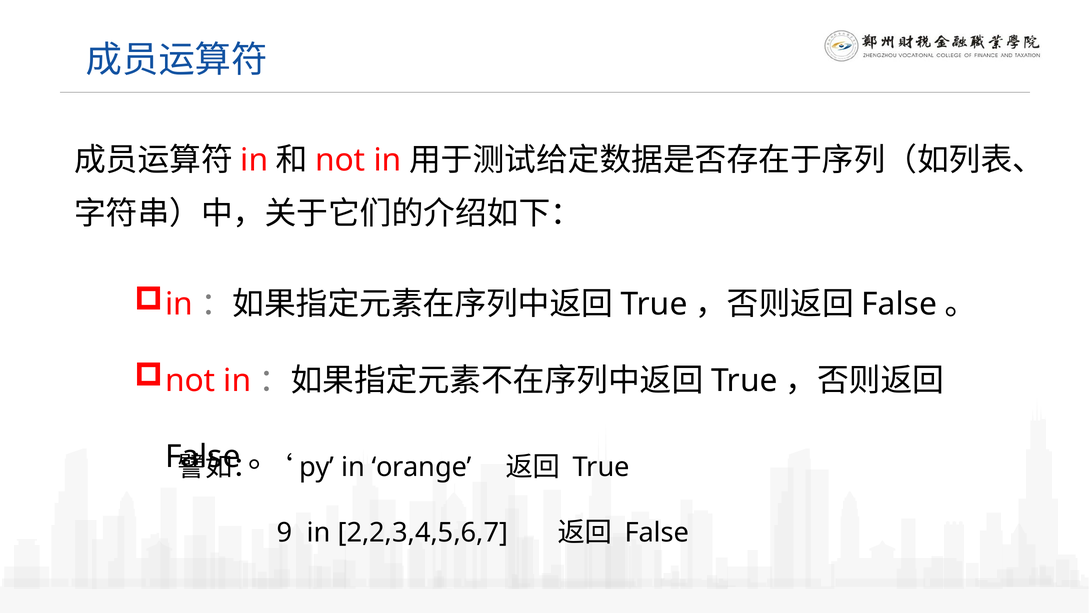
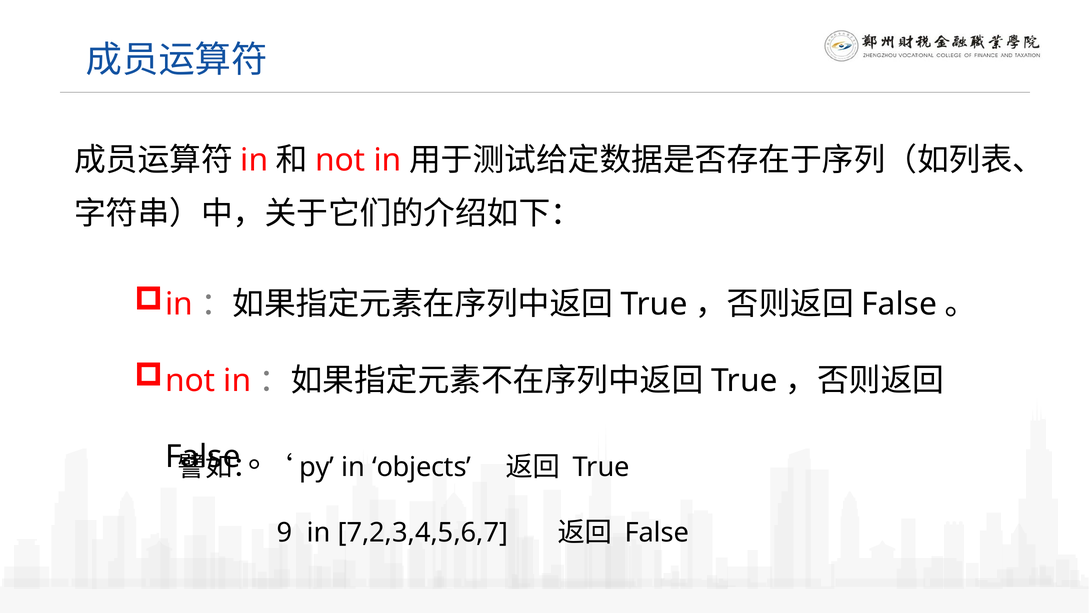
orange: orange -> objects
2,2,3,4,5,6,7: 2,2,3,4,5,6,7 -> 7,2,3,4,5,6,7
